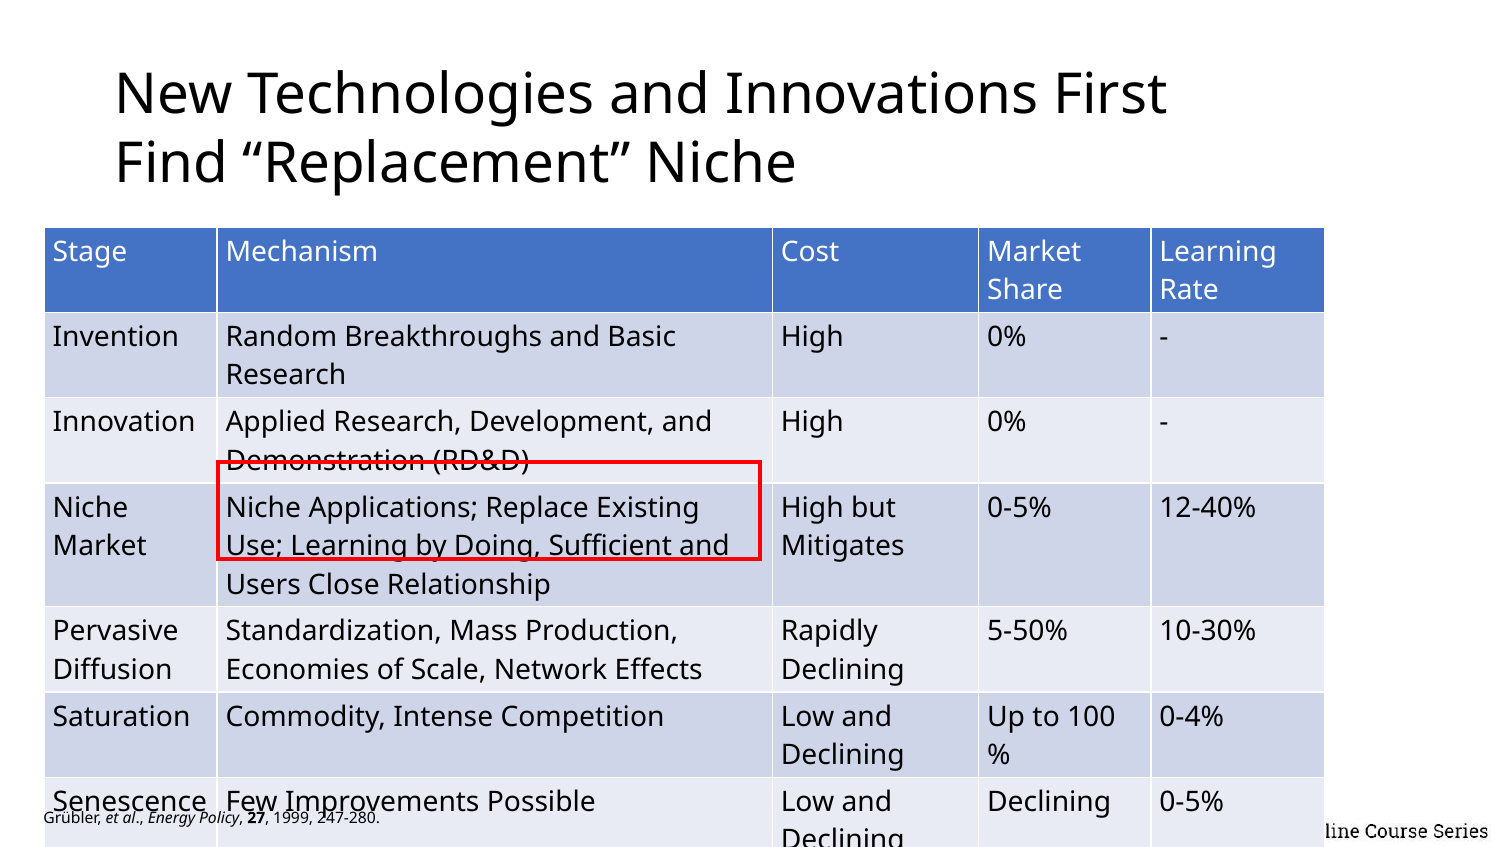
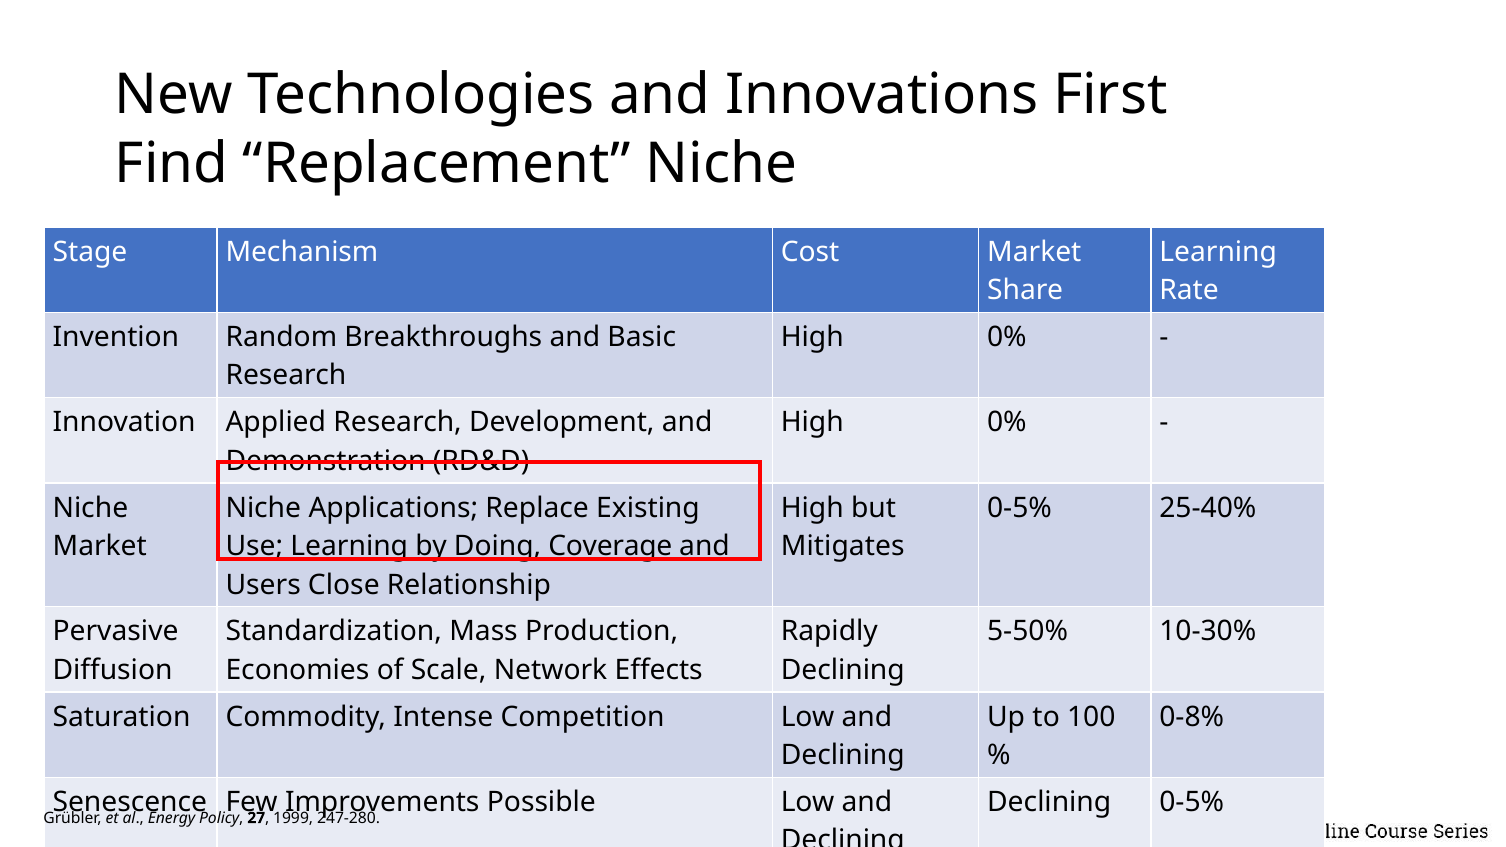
12-40%: 12-40% -> 25-40%
Sufficient: Sufficient -> Coverage
0-4%: 0-4% -> 0-8%
